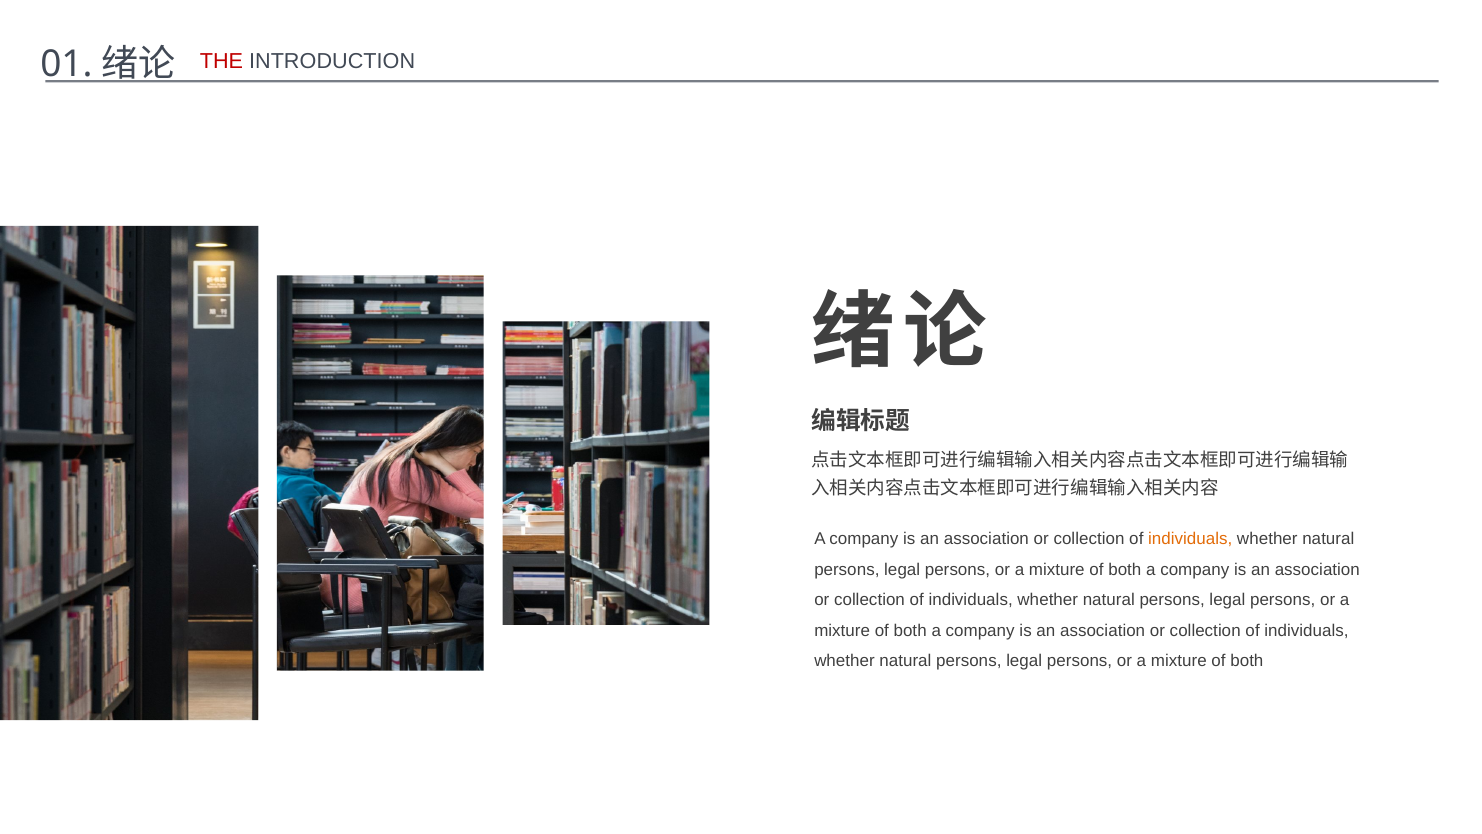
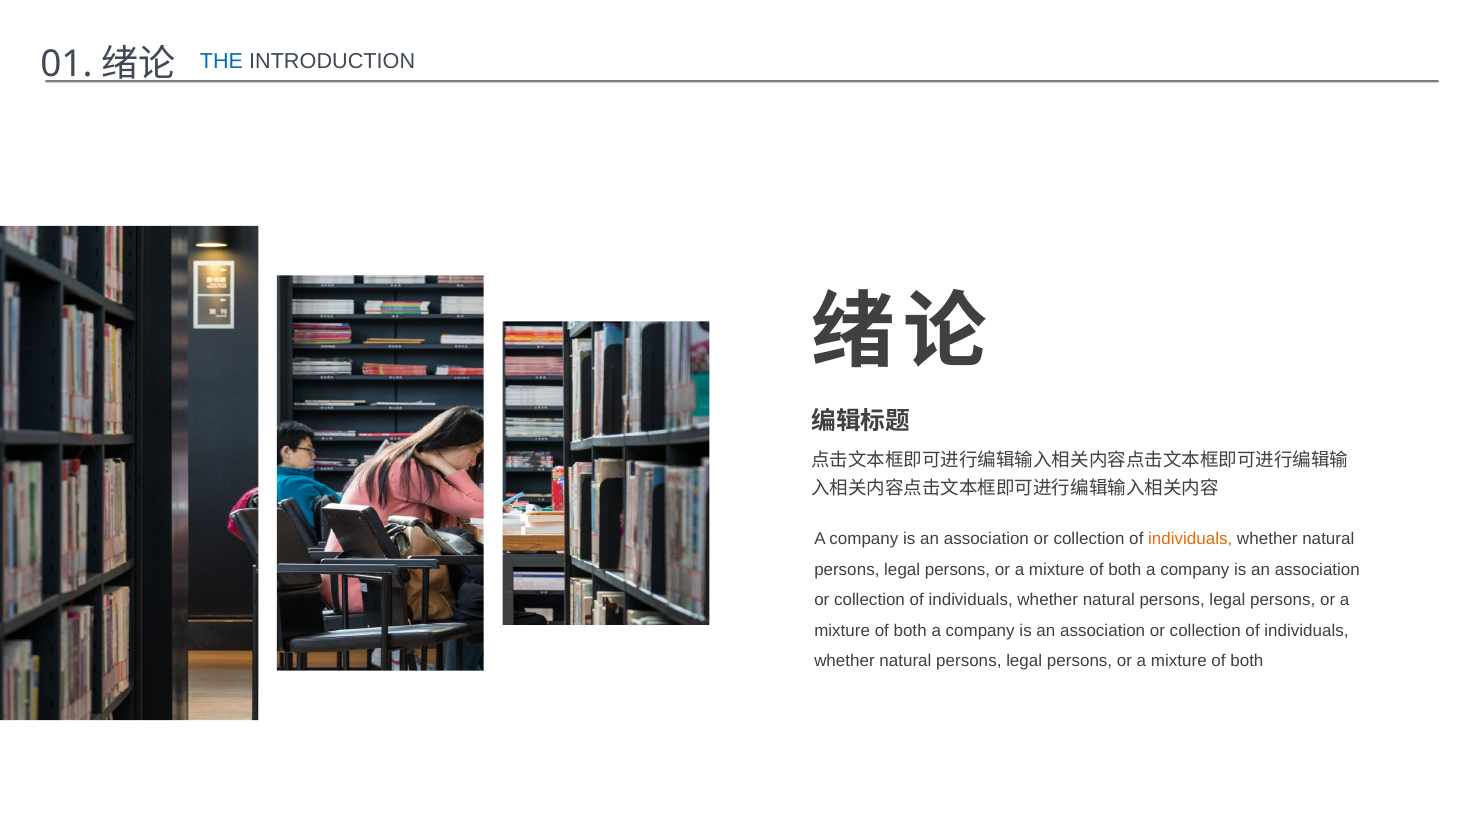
THE colour: red -> blue
